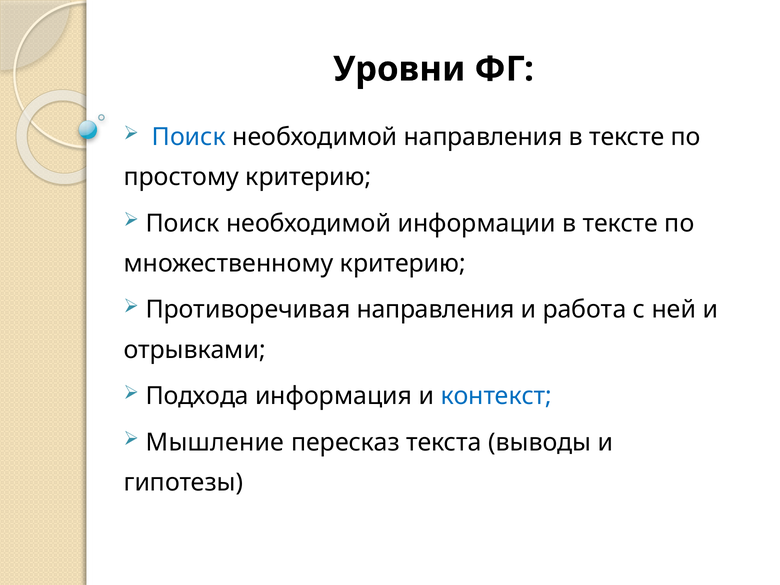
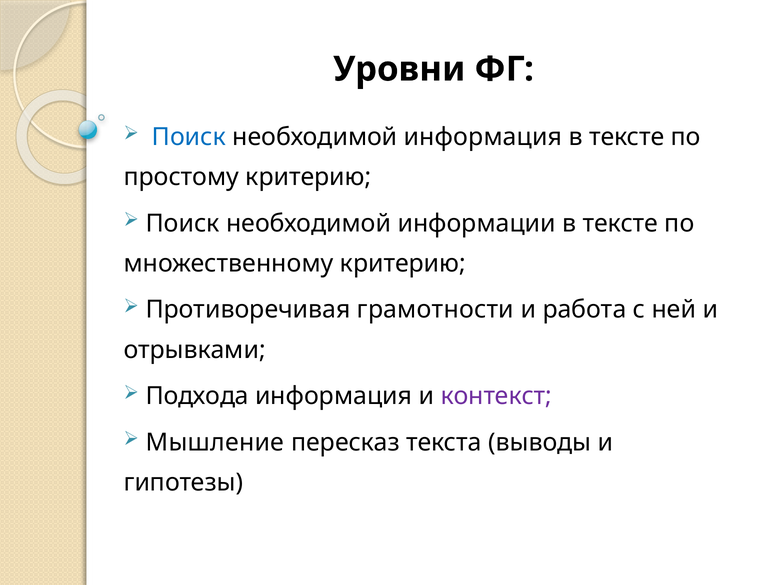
необходимой направления: направления -> информация
Противоречивая направления: направления -> грамотности
контекст colour: blue -> purple
